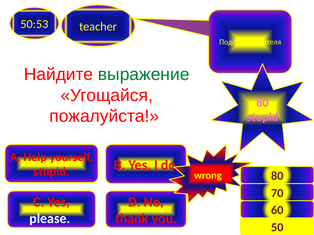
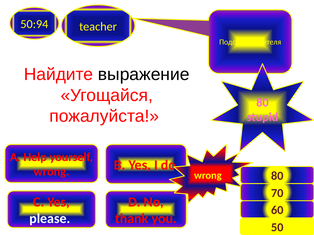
50:53: 50:53 -> 50:94
выражение colour: green -> black
stupid at (51, 172): stupid -> wrong
